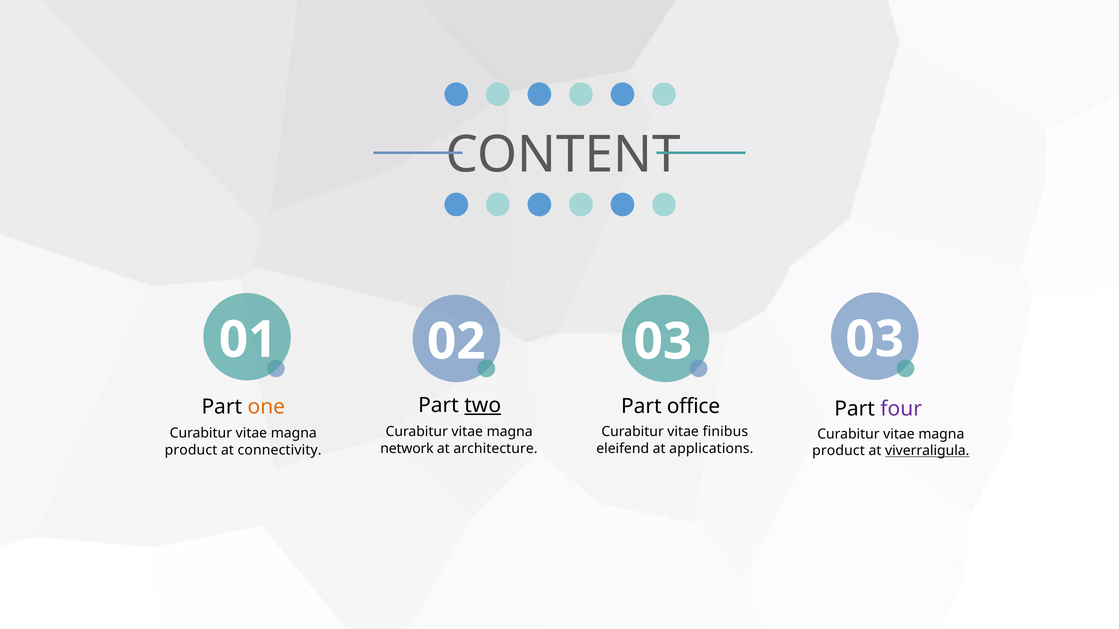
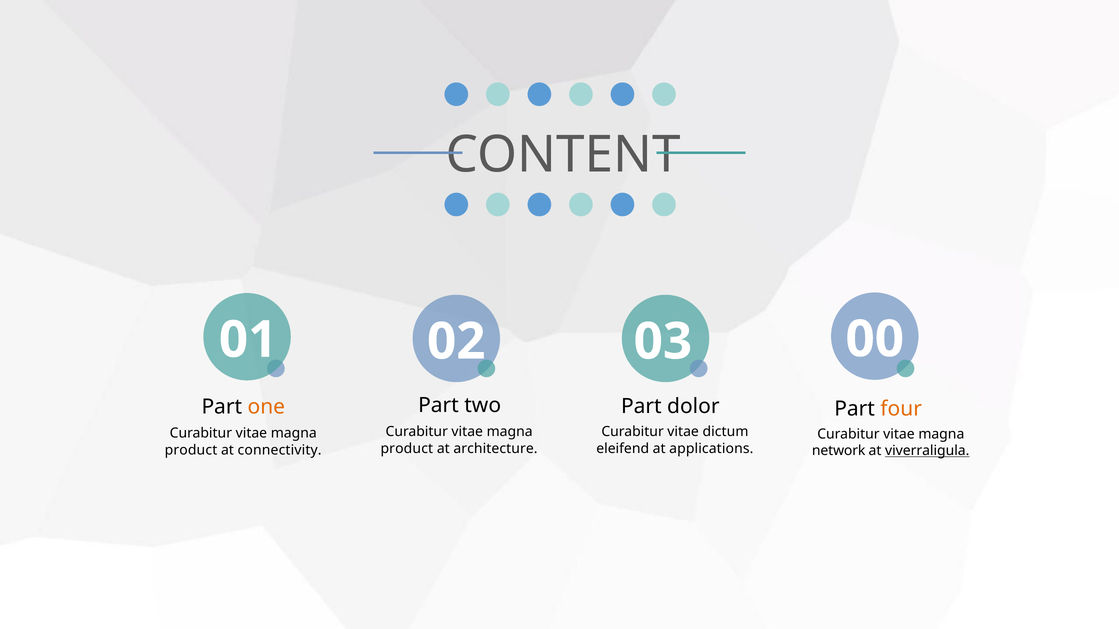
03 03: 03 -> 00
two underline: present -> none
office: office -> dolor
four colour: purple -> orange
finibus: finibus -> dictum
network at (407, 449): network -> product
product at (839, 451): product -> network
